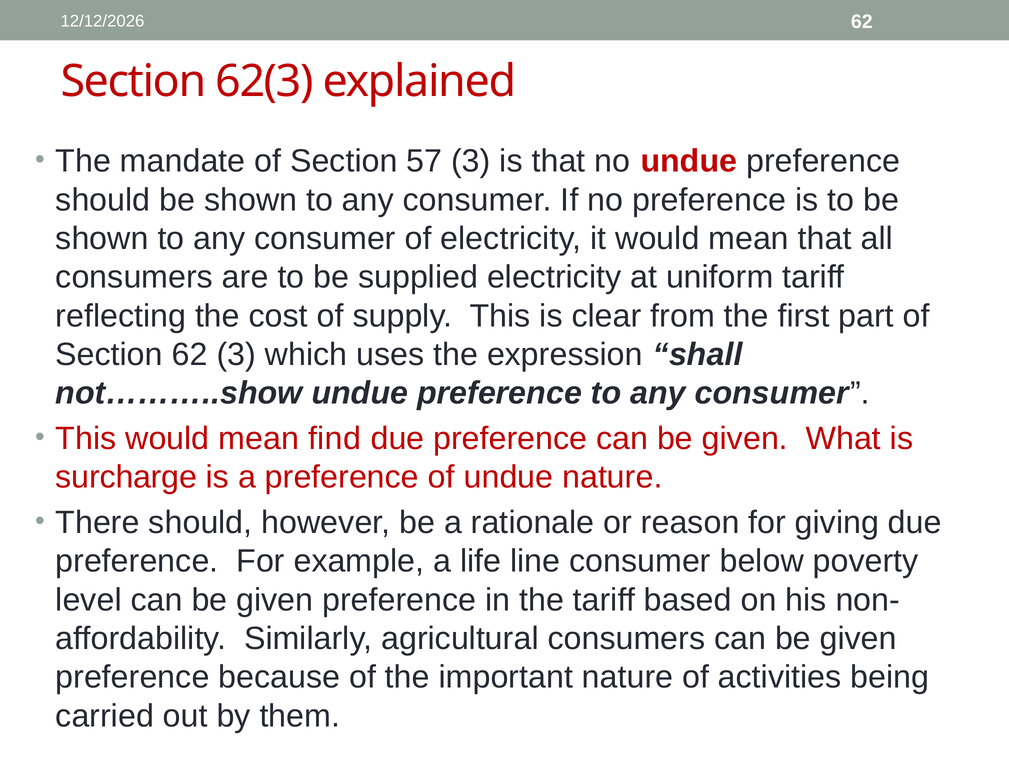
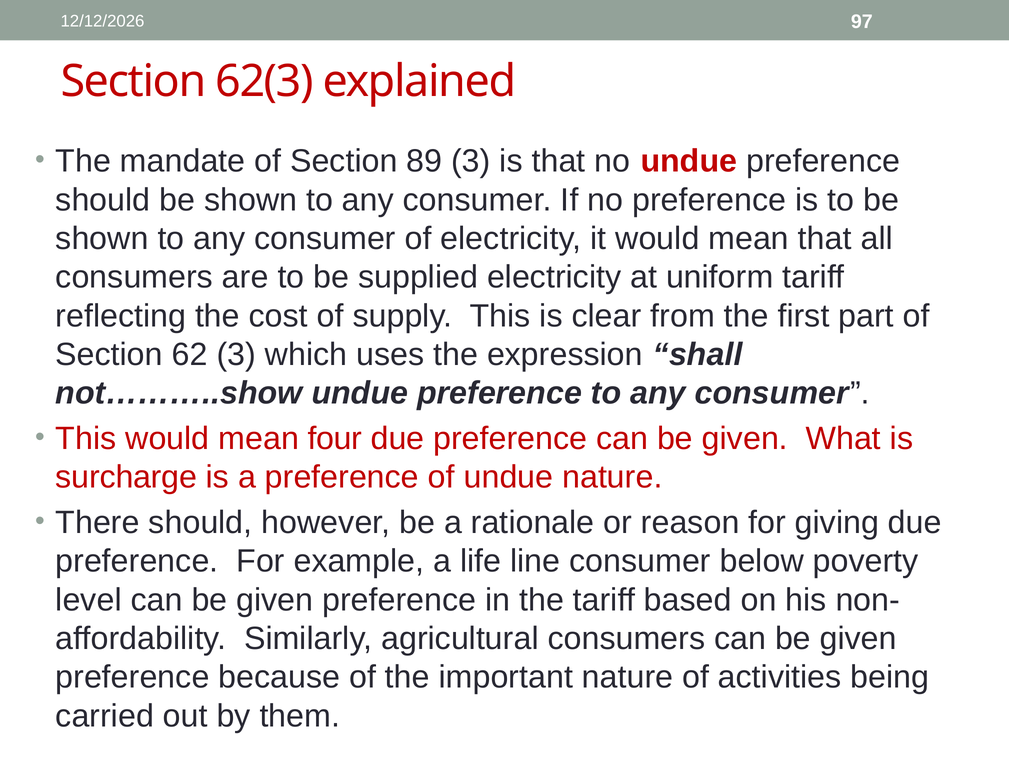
62 at (862, 22): 62 -> 97
57: 57 -> 89
find: find -> four
